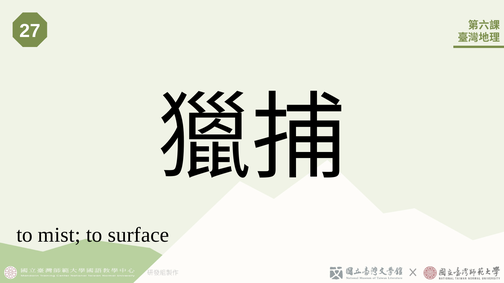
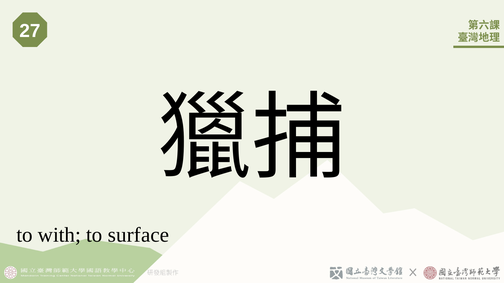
mist: mist -> with
